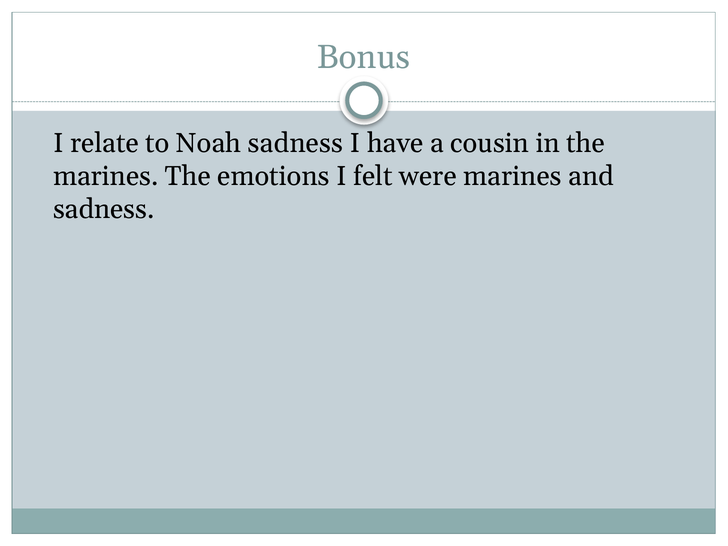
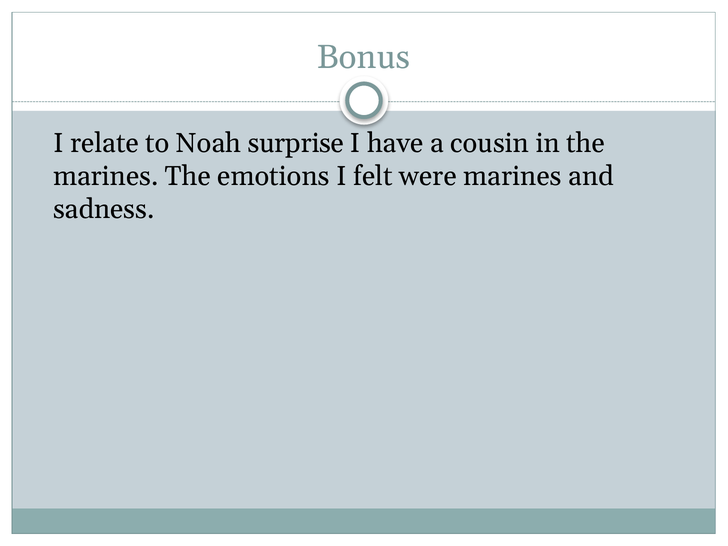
Noah sadness: sadness -> surprise
